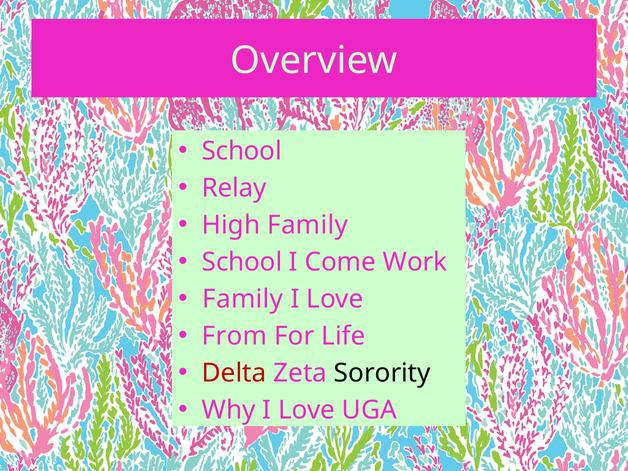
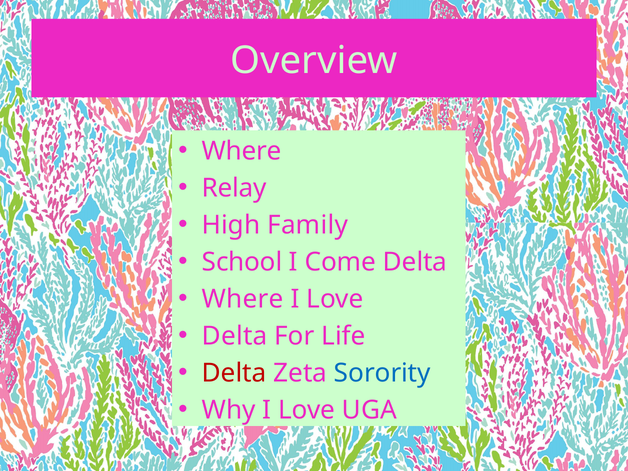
School at (242, 151): School -> Where
Come Work: Work -> Delta
Family at (243, 299): Family -> Where
From at (235, 336): From -> Delta
Sorority colour: black -> blue
